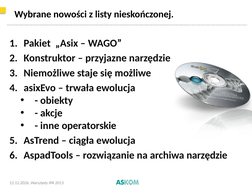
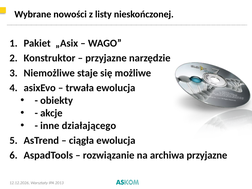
operatorskie: operatorskie -> działającego
archiwa narzędzie: narzędzie -> przyjazne
